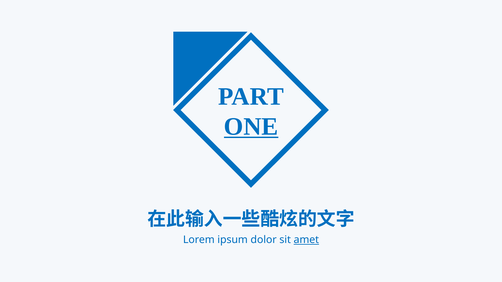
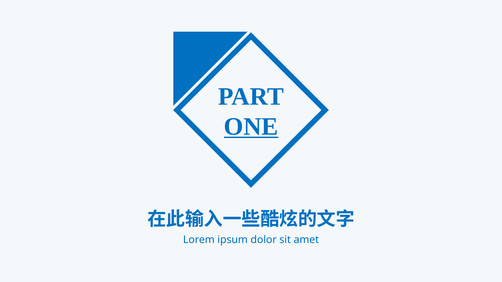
amet underline: present -> none
